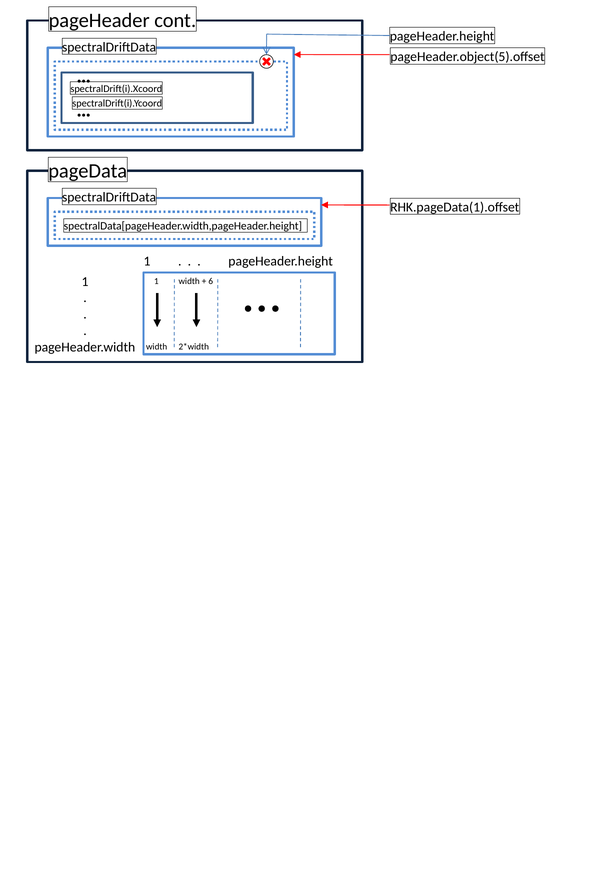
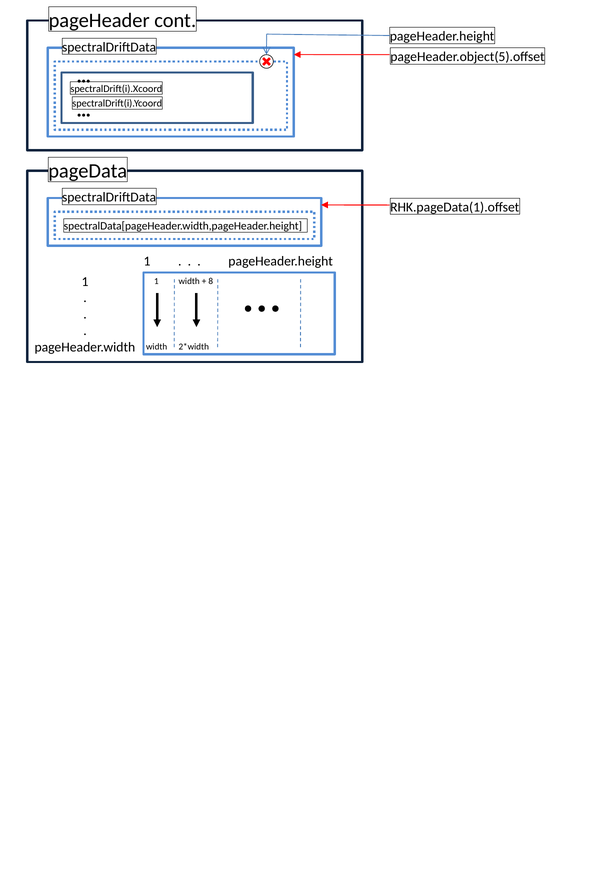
6: 6 -> 8
